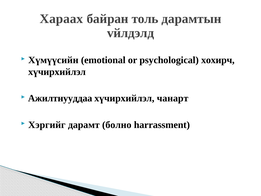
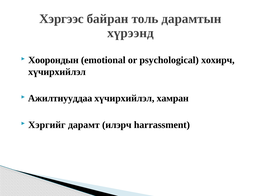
Хараах: Хараах -> Хэргээс
vйлдэлд: vйлдэлд -> хүрээнд
Хүмүүсийн: Хүмүүсийн -> Хоорондын
чанарт: чанарт -> хамран
болно: болно -> илэрч
